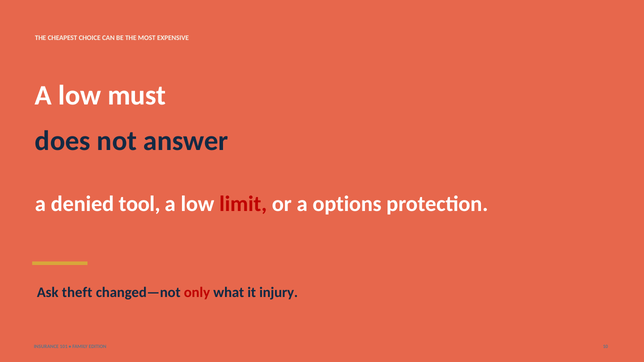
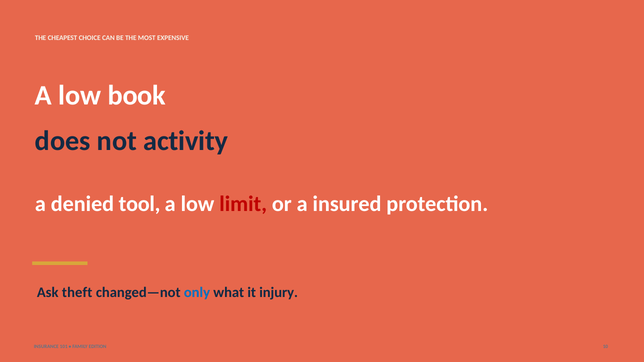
must: must -> book
answer: answer -> activity
options: options -> insured
only colour: red -> blue
